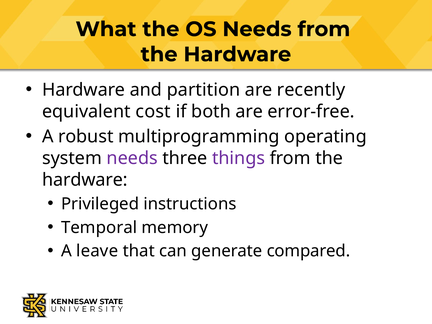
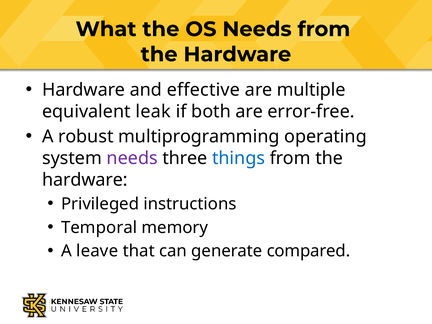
partition: partition -> effective
recently: recently -> multiple
cost: cost -> leak
things colour: purple -> blue
